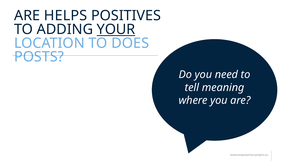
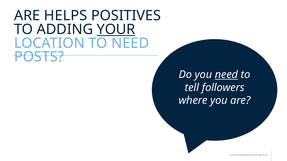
TO DOES: DOES -> NEED
need at (226, 75) underline: none -> present
meaning: meaning -> followers
